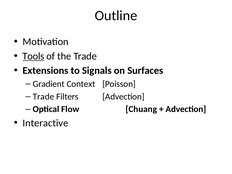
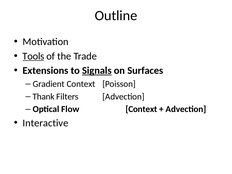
Signals underline: none -> present
Trade at (43, 97): Trade -> Thank
Flow Chuang: Chuang -> Context
